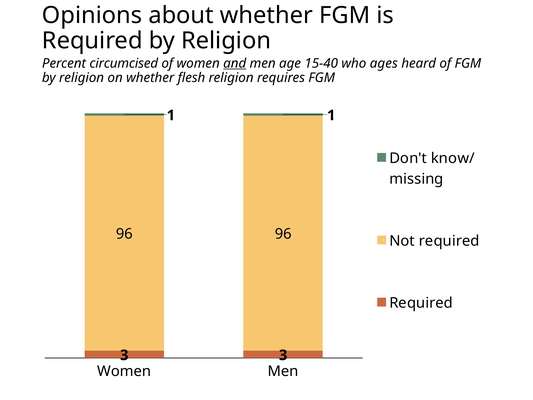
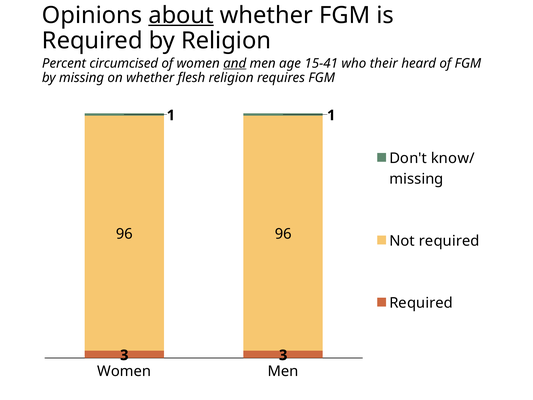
about underline: none -> present
15-40: 15-40 -> 15-41
ages: ages -> their
religion at (82, 78): religion -> missing
